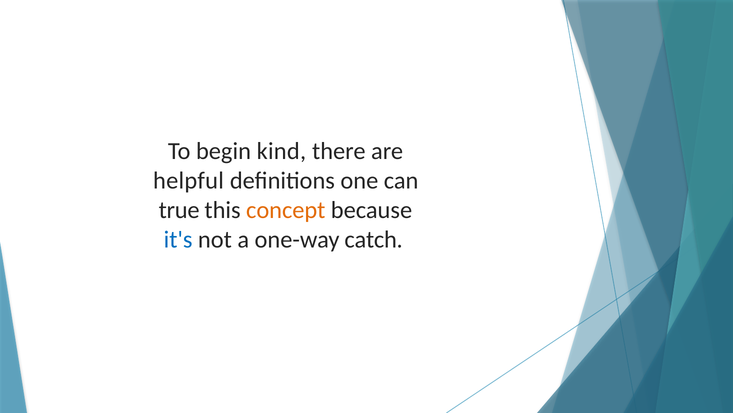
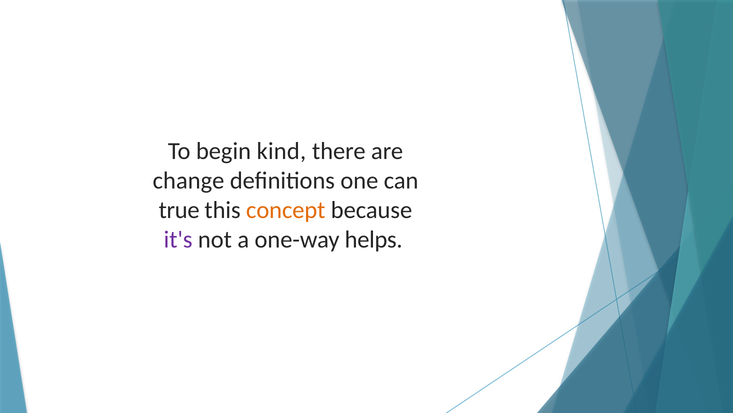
helpful: helpful -> change
it's colour: blue -> purple
catch: catch -> helps
